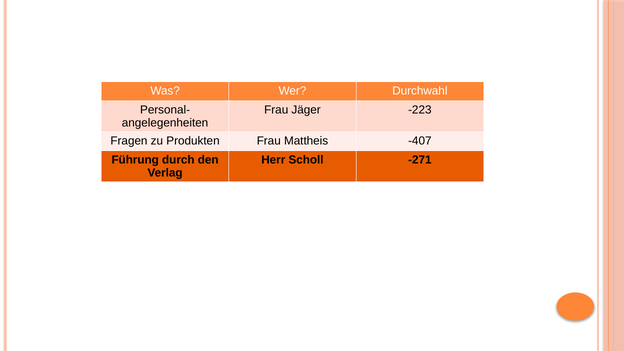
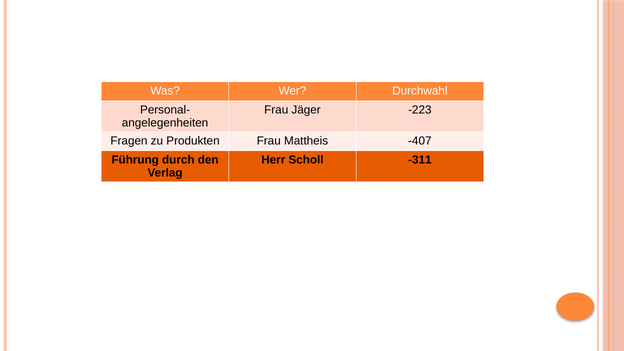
-271: -271 -> -311
